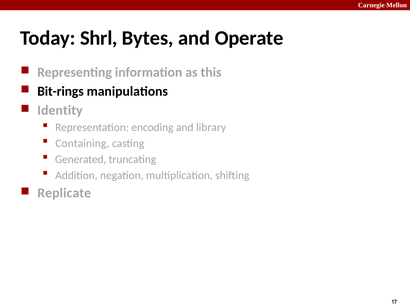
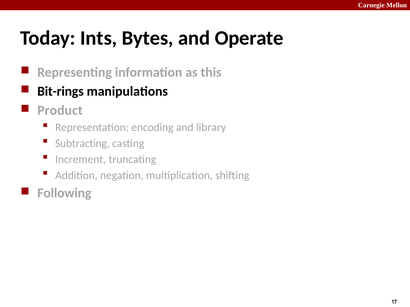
Shrl: Shrl -> Ints
Identity: Identity -> Product
Containing: Containing -> Subtracting
Generated: Generated -> Increment
Replicate: Replicate -> Following
